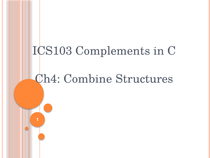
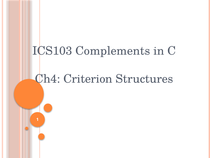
Combine: Combine -> Criterion
